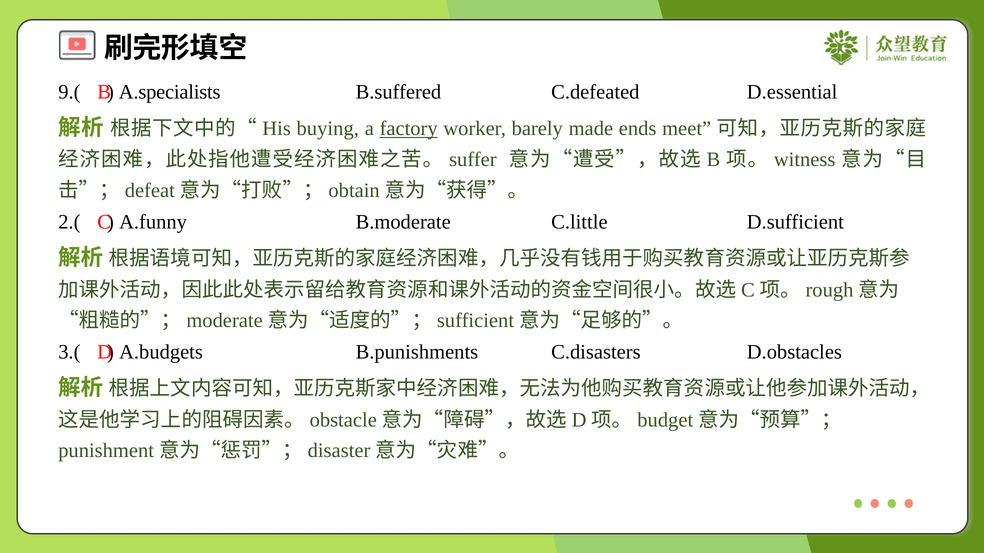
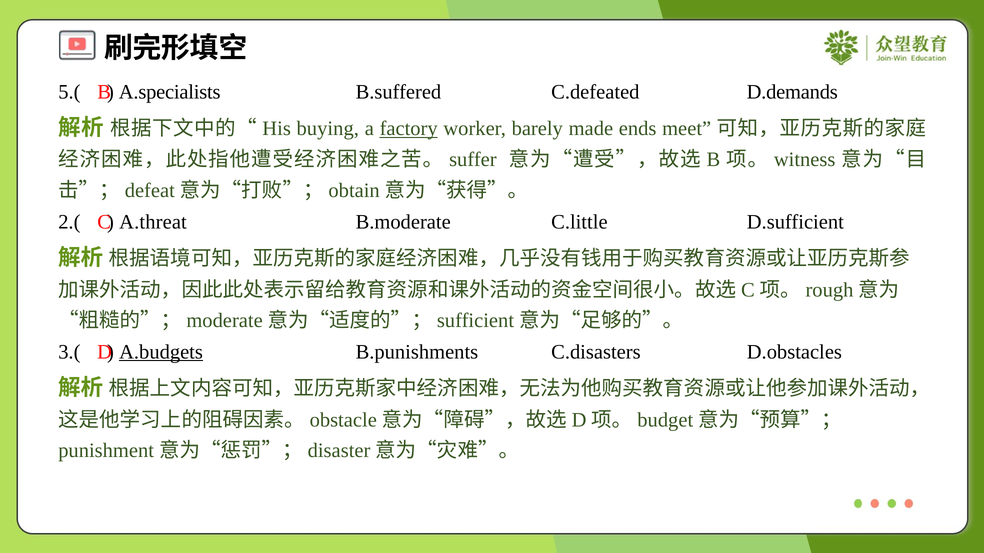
9.(: 9.( -> 5.(
D.essential: D.essential -> D.demands
A.funny: A.funny -> A.threat
A.budgets underline: none -> present
